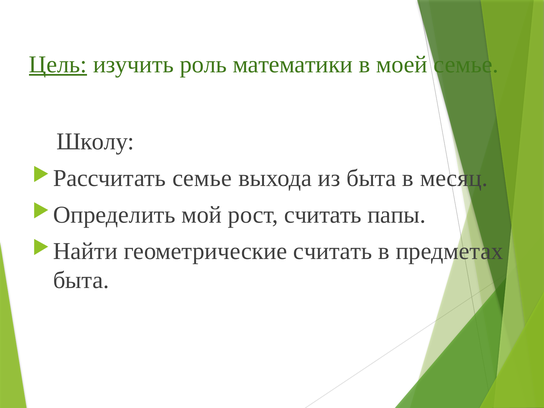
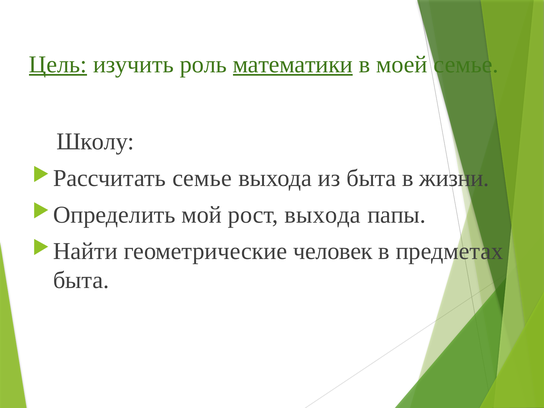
математики underline: none -> present
месяц: месяц -> жизни
рост считать: считать -> выхода
геометрические считать: считать -> человек
